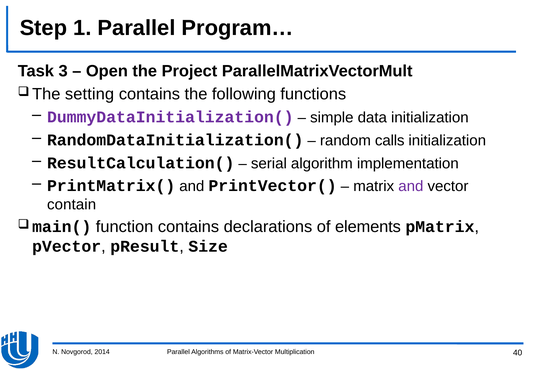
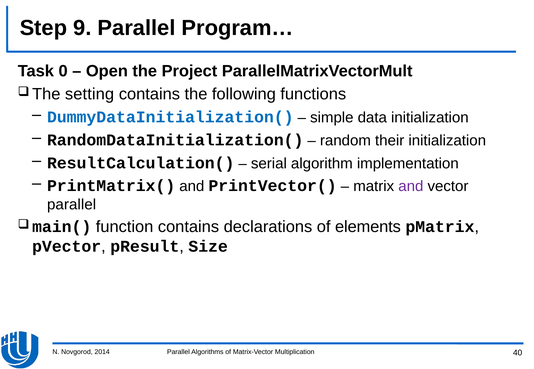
1: 1 -> 9
3: 3 -> 0
DummyDataInitialization( colour: purple -> blue
calls: calls -> their
contain at (72, 205): contain -> parallel
